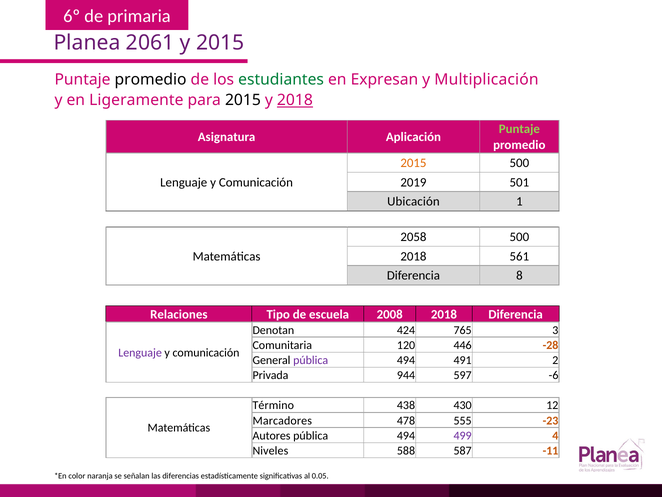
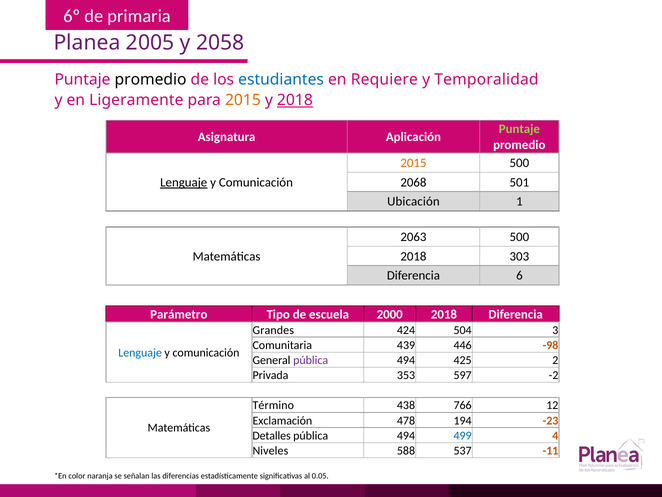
2061: 2061 -> 2005
y 2015: 2015 -> 2058
estudiantes colour: green -> blue
Expresan: Expresan -> Requiere
Multiplicación: Multiplicación -> Temporalidad
2015 at (243, 100) colour: black -> orange
Lenguaje at (184, 182) underline: none -> present
2019: 2019 -> 2068
2058: 2058 -> 2063
561: 561 -> 303
8: 8 -> 6
Relaciones: Relaciones -> Parámetro
2008: 2008 -> 2000
Denotan: Denotan -> Grandes
765: 765 -> 504
120: 120 -> 439
-28: -28 -> -98
Lenguaje at (140, 352) colour: purple -> blue
491: 491 -> 425
944: 944 -> 353
-6: -6 -> -2
430: 430 -> 766
Marcadores: Marcadores -> Exclamación
555: 555 -> 194
Autores: Autores -> Detalles
499 colour: purple -> blue
587: 587 -> 537
